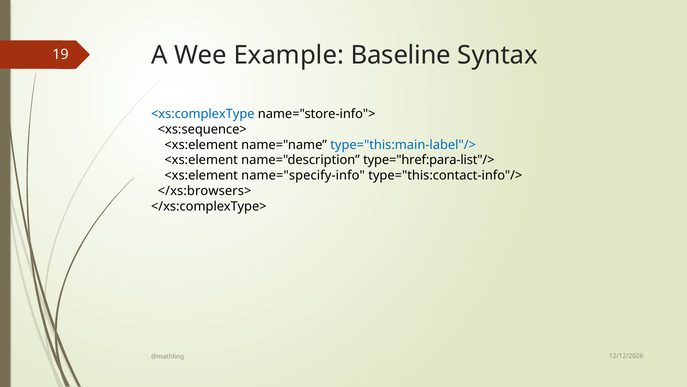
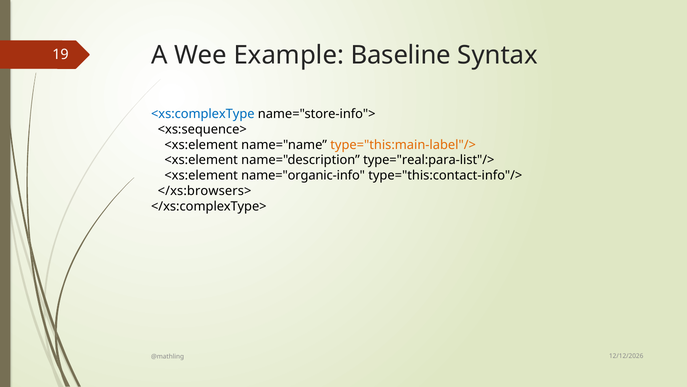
type="this:main-label"/> colour: blue -> orange
type="href:para-list"/>: type="href:para-list"/> -> type="real:para-list"/>
name="specify-info: name="specify-info -> name="organic-info
